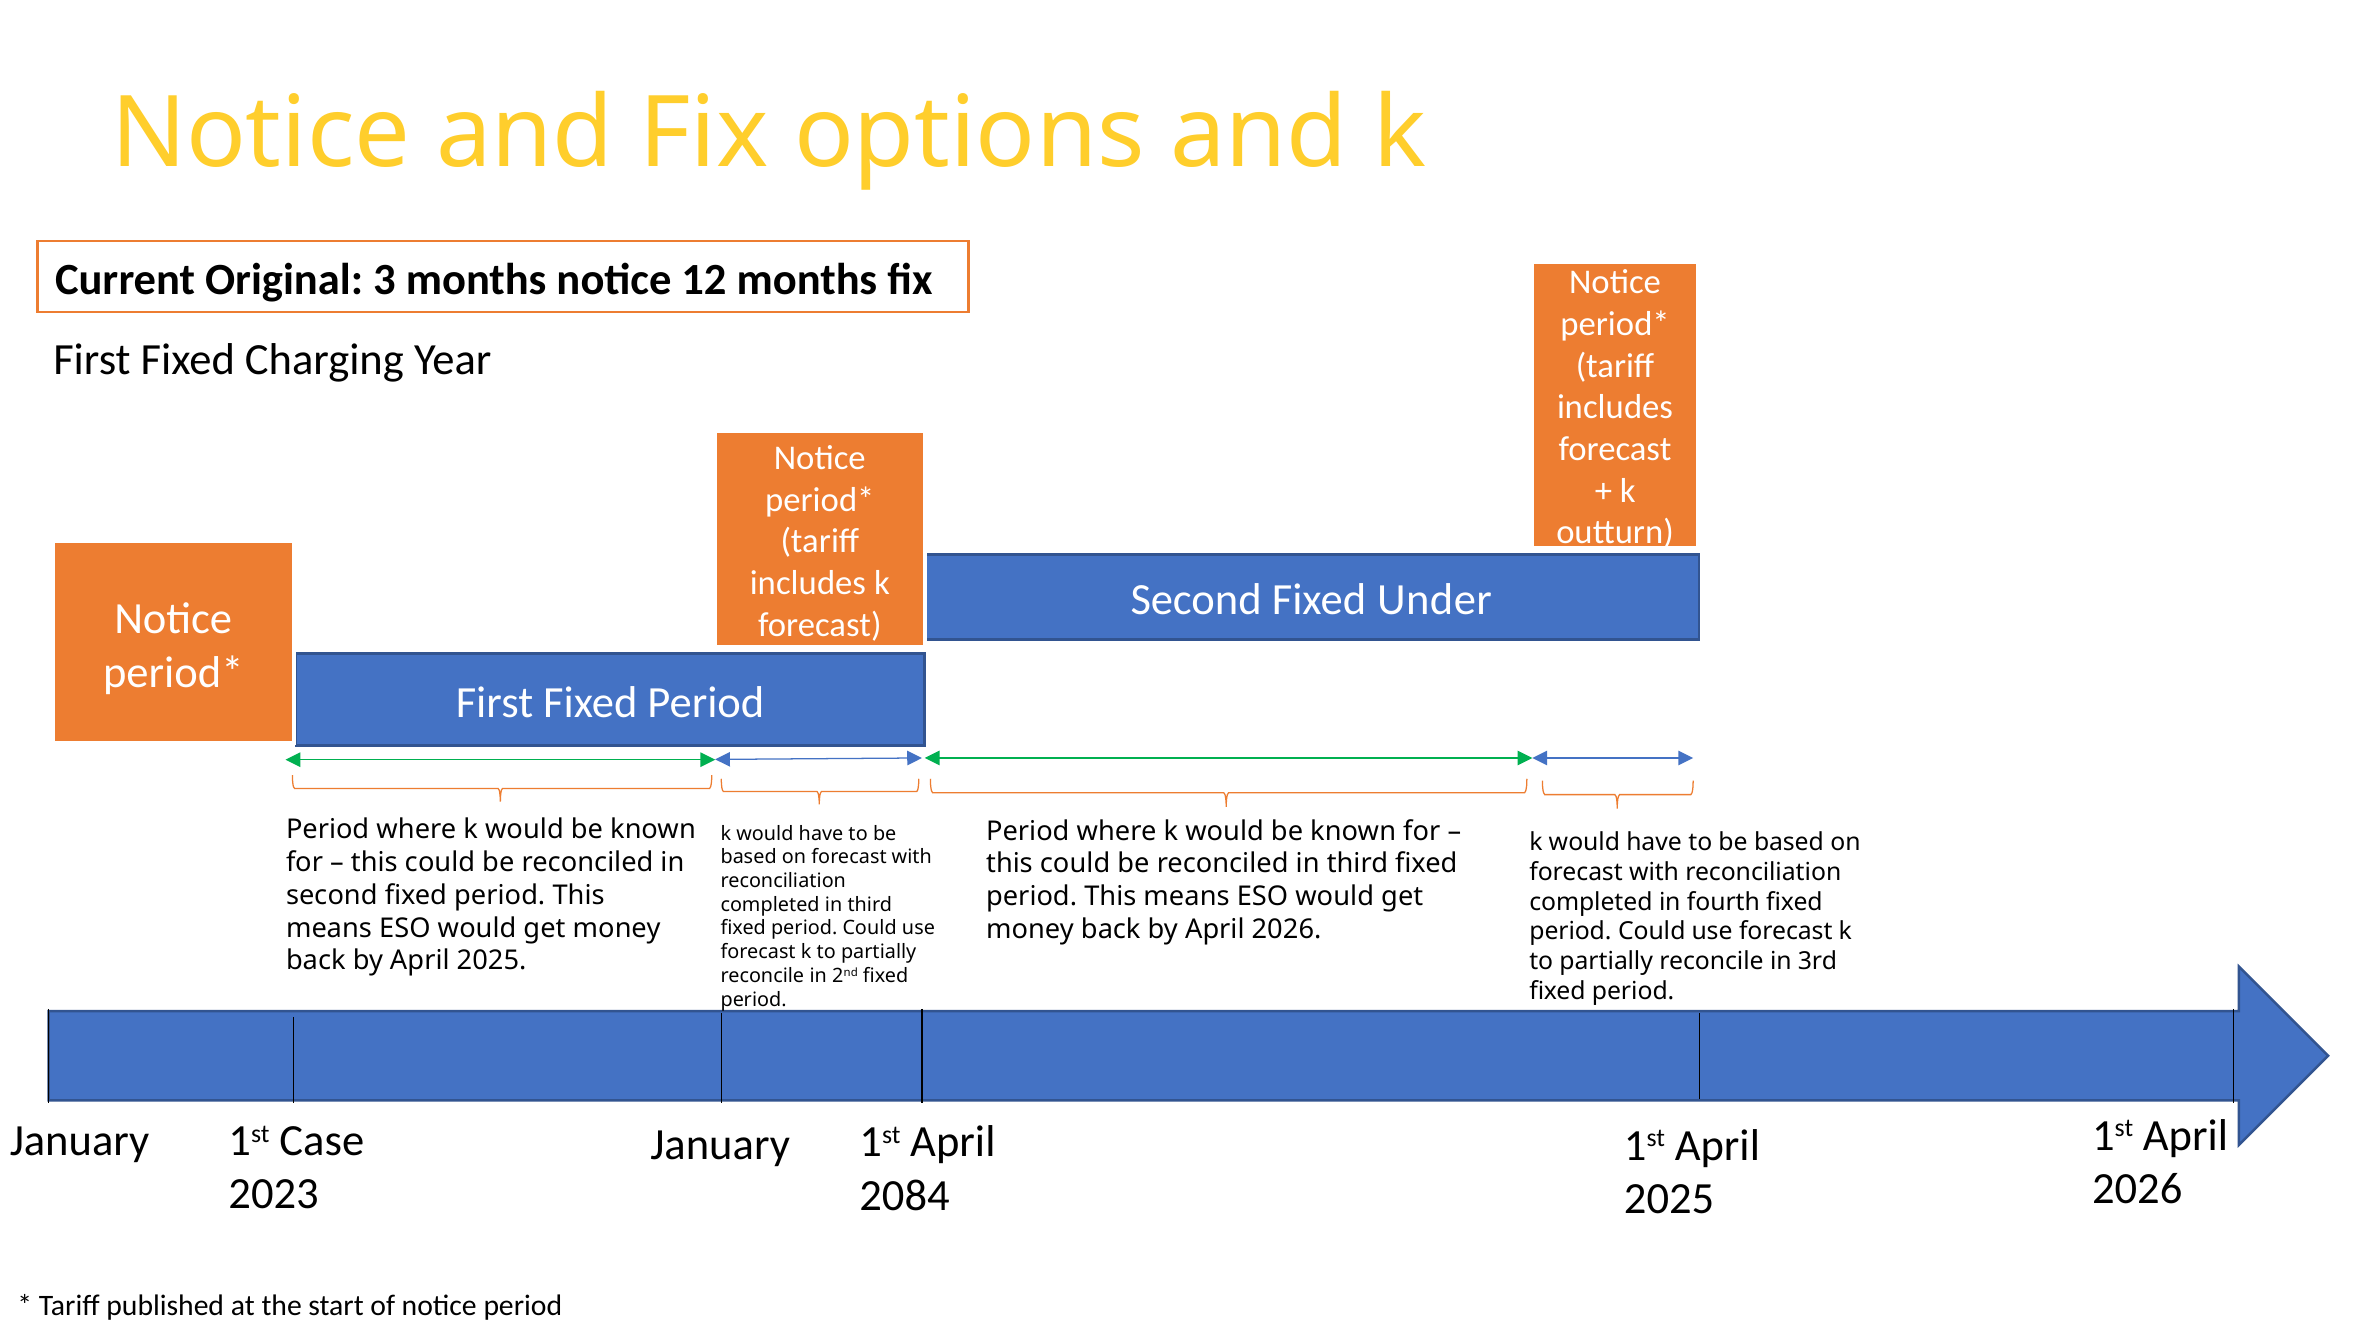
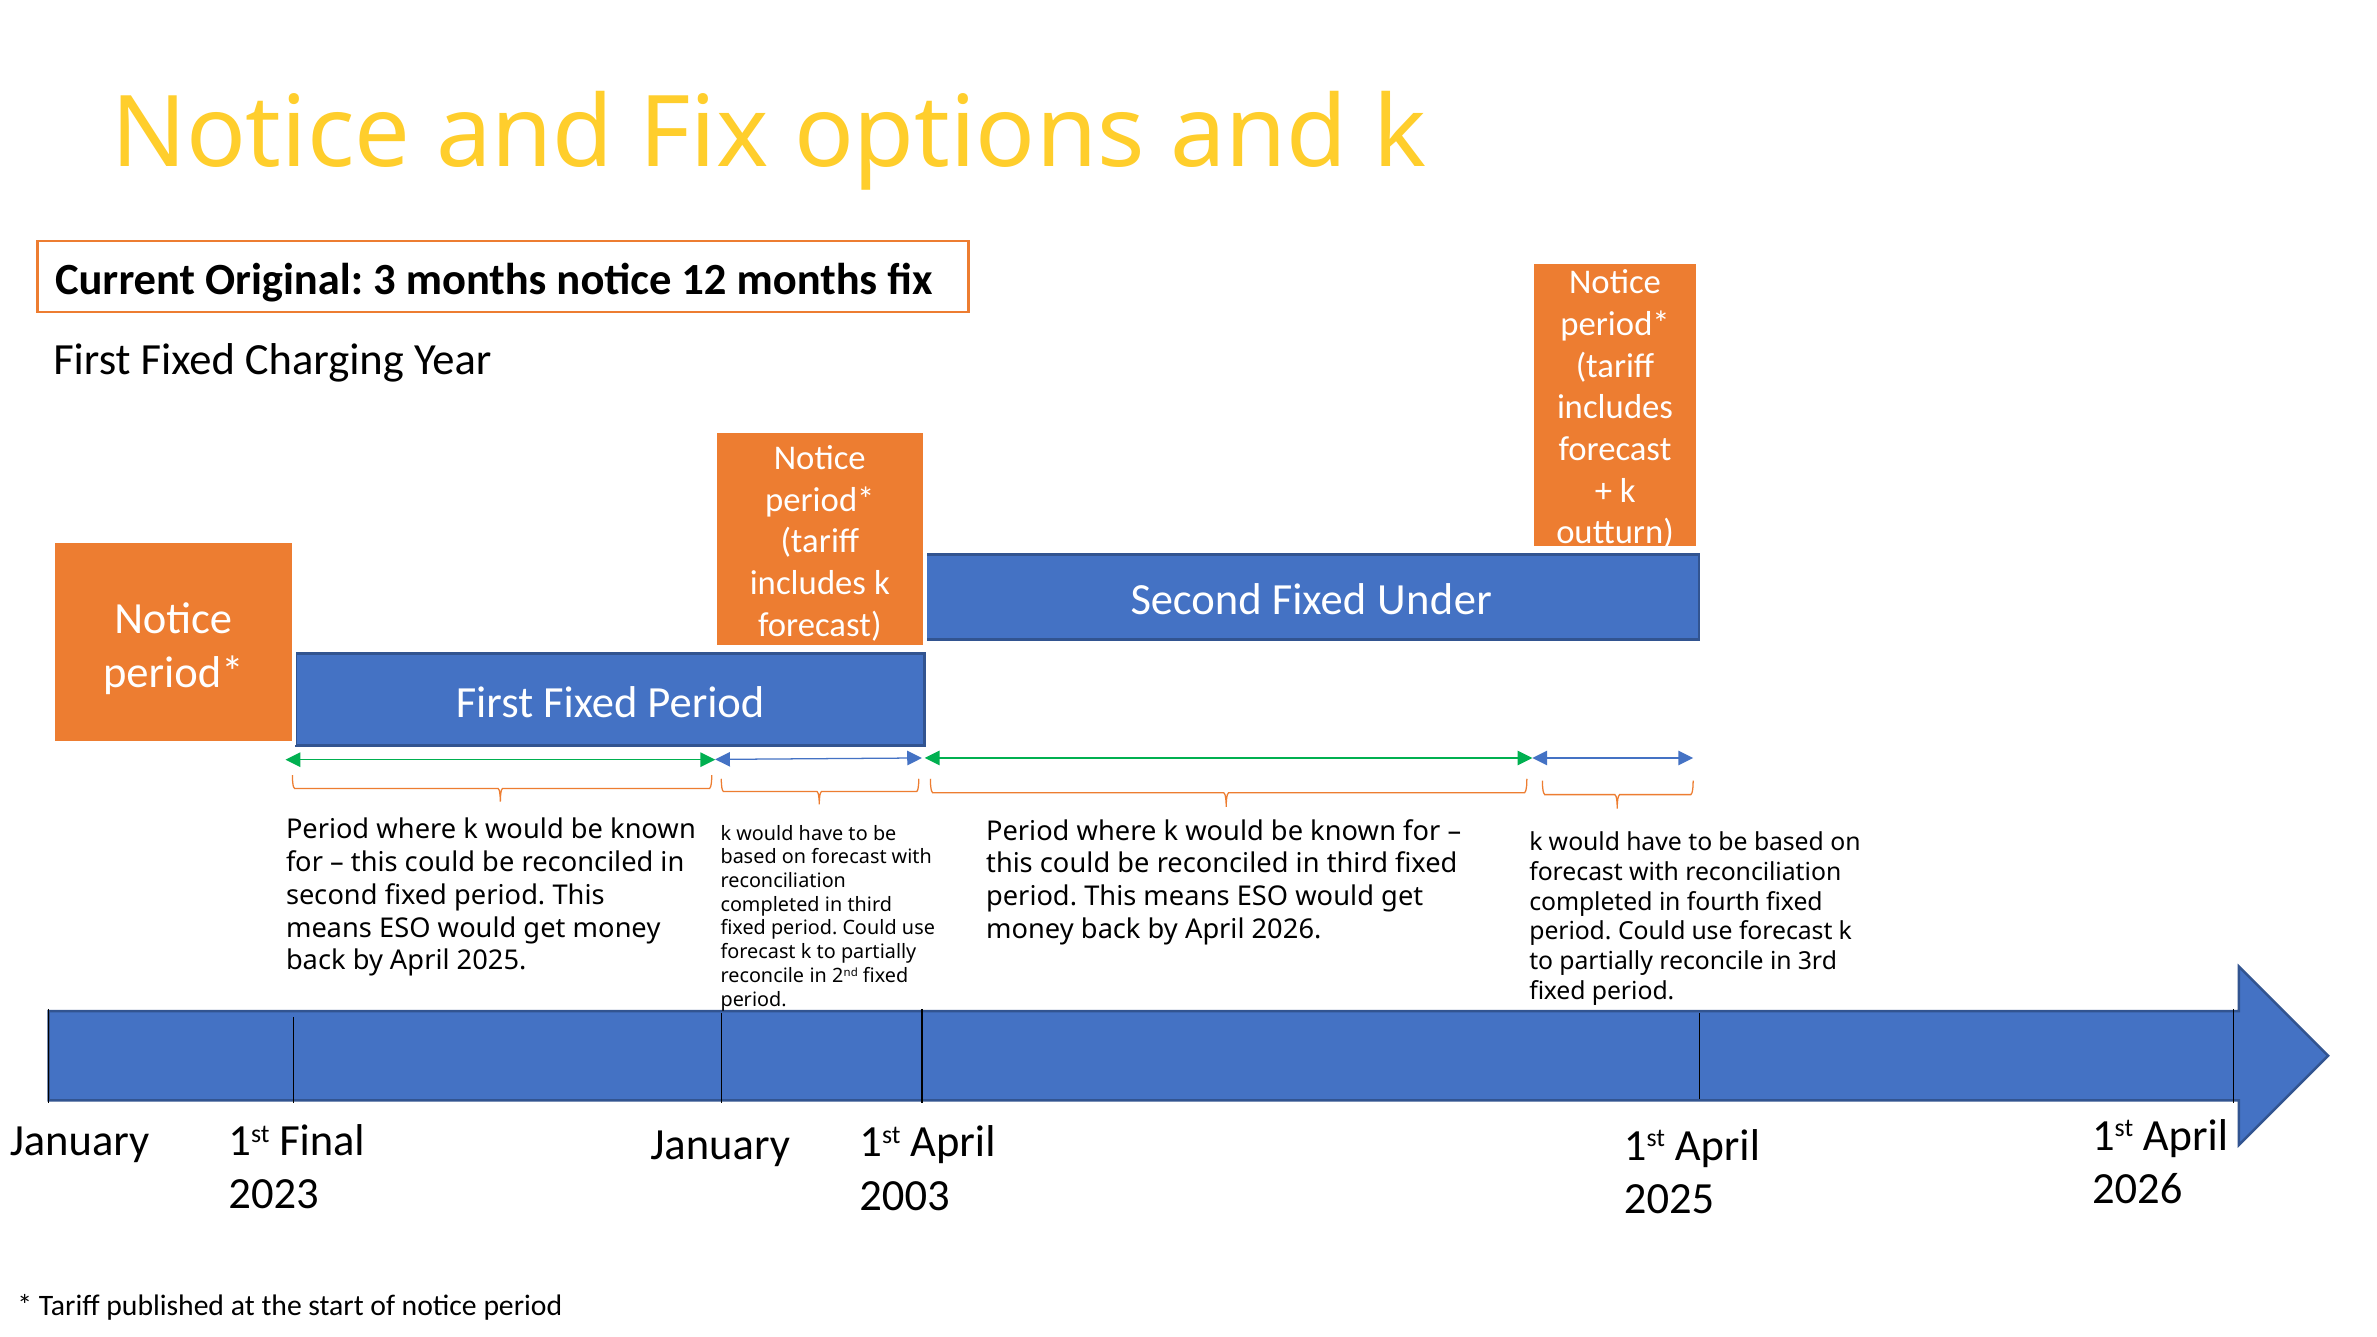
Case: Case -> Final
2084: 2084 -> 2003
